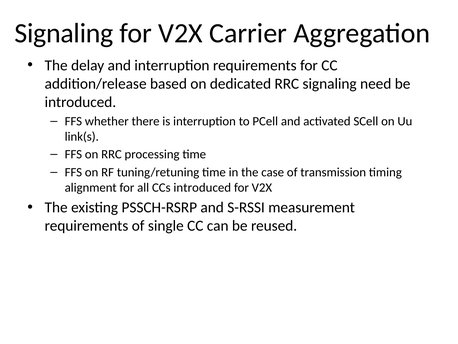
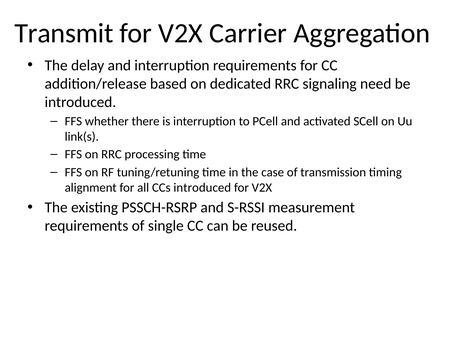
Signaling at (64, 33): Signaling -> Transmit
